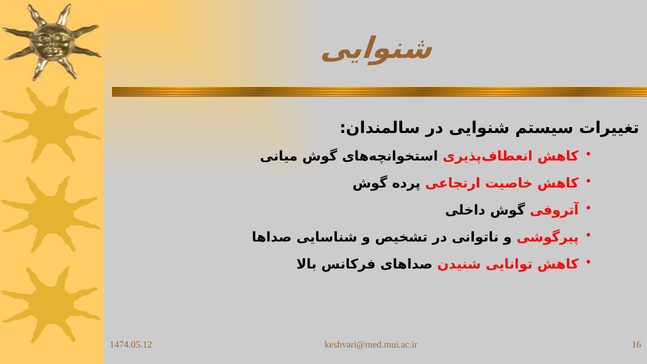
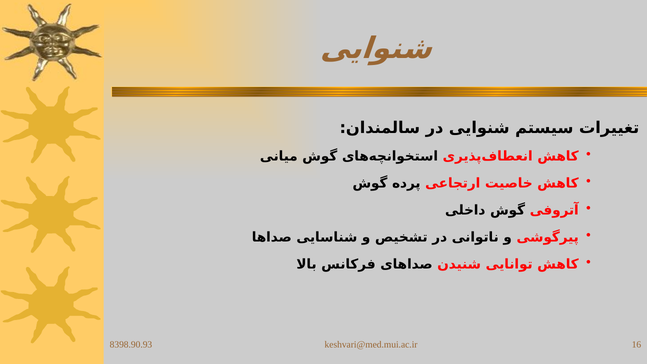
1474.05.12: 1474.05.12 -> 8398.90.93
